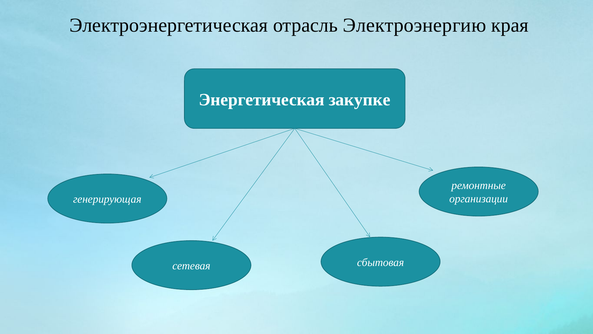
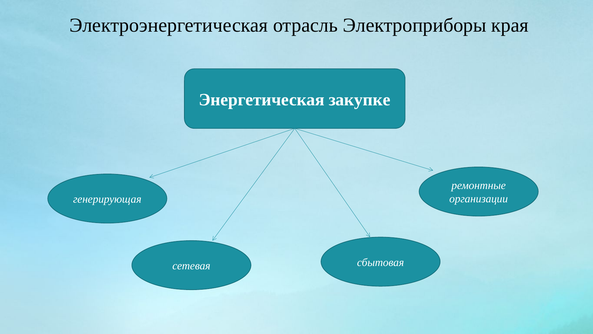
Электроэнергию: Электроэнергию -> Электроприборы
